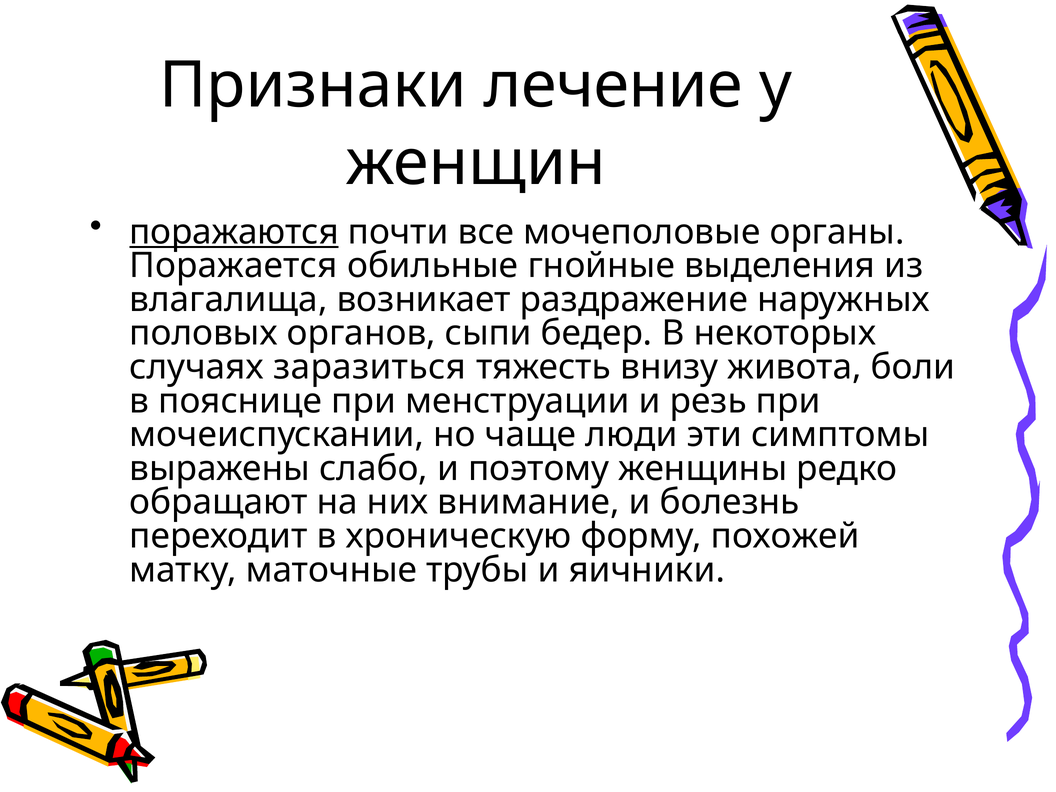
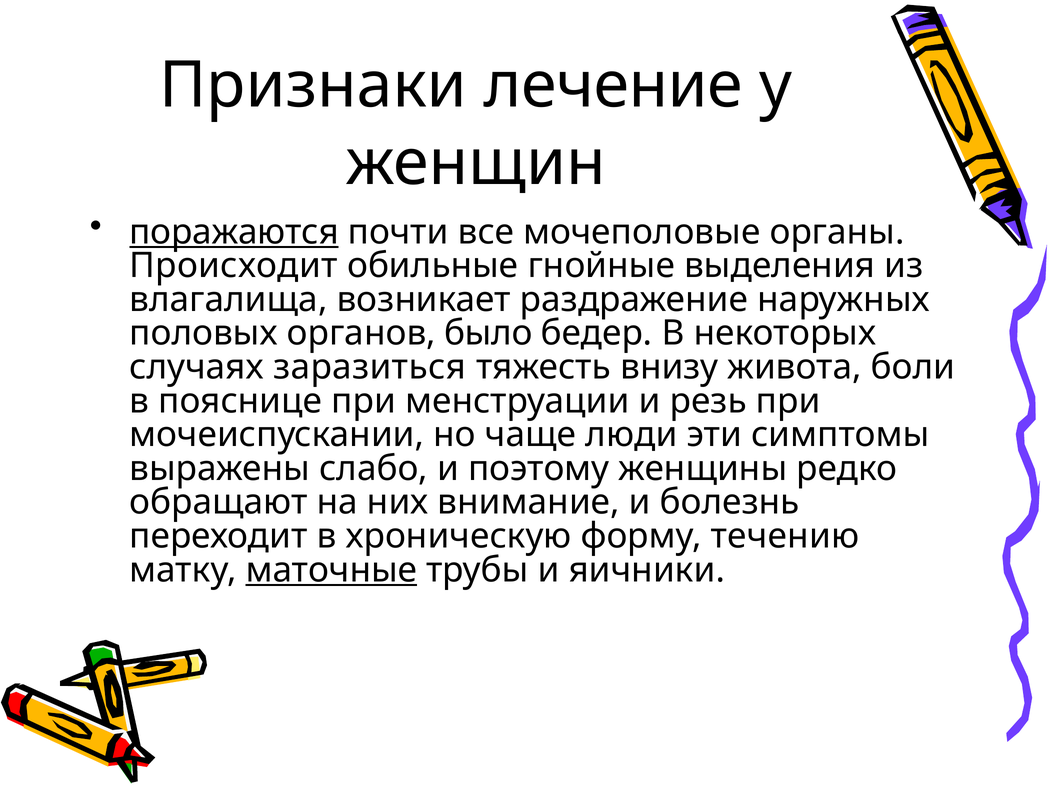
Поражается: Поражается -> Происходит
сыпи: сыпи -> было
похожей: похожей -> течению
маточные underline: none -> present
